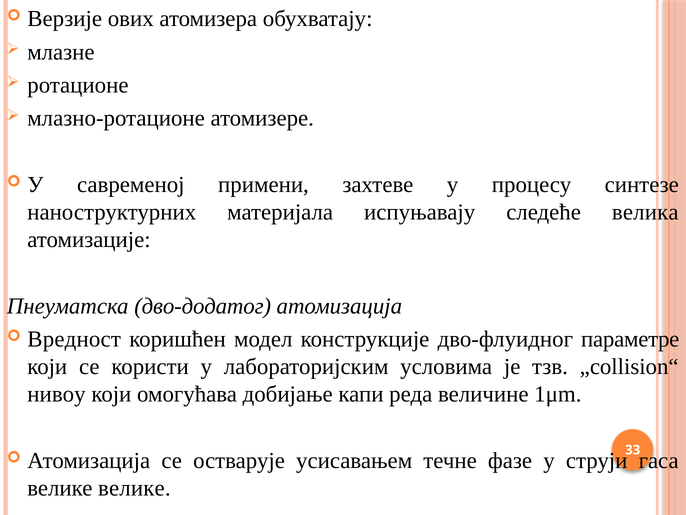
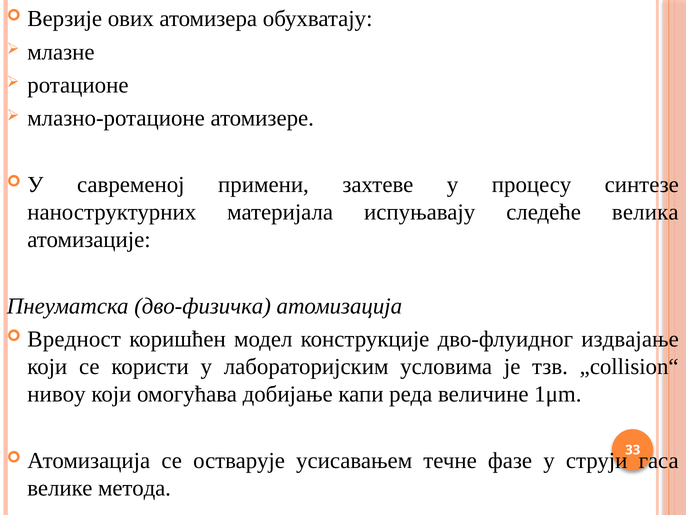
дво-додатог: дво-додатог -> дво-физичка
параметре: параметре -> издвајање
велике велике: велике -> метода
